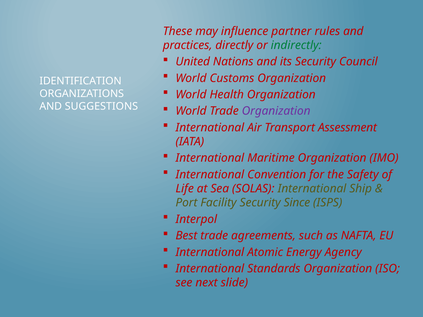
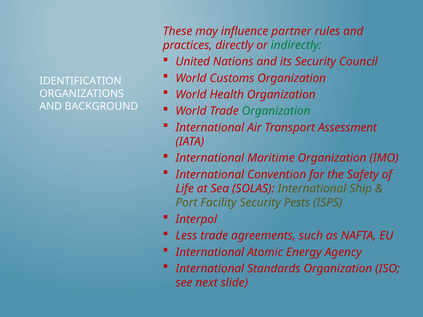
SUGGESTIONS: SUGGESTIONS -> BACKGROUND
Organization at (276, 111) colour: purple -> green
Since: Since -> Pests
Best: Best -> Less
